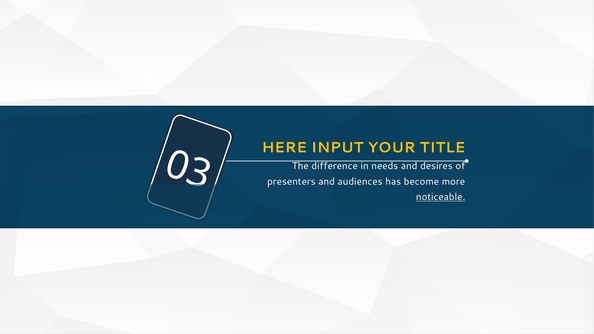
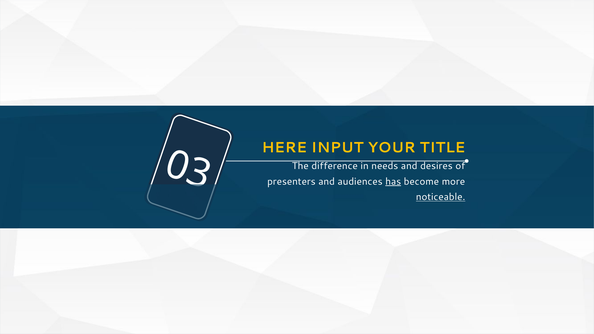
has underline: none -> present
